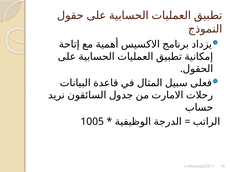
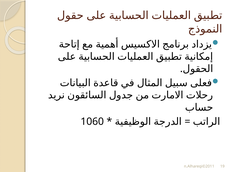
1005: 1005 -> 1060
